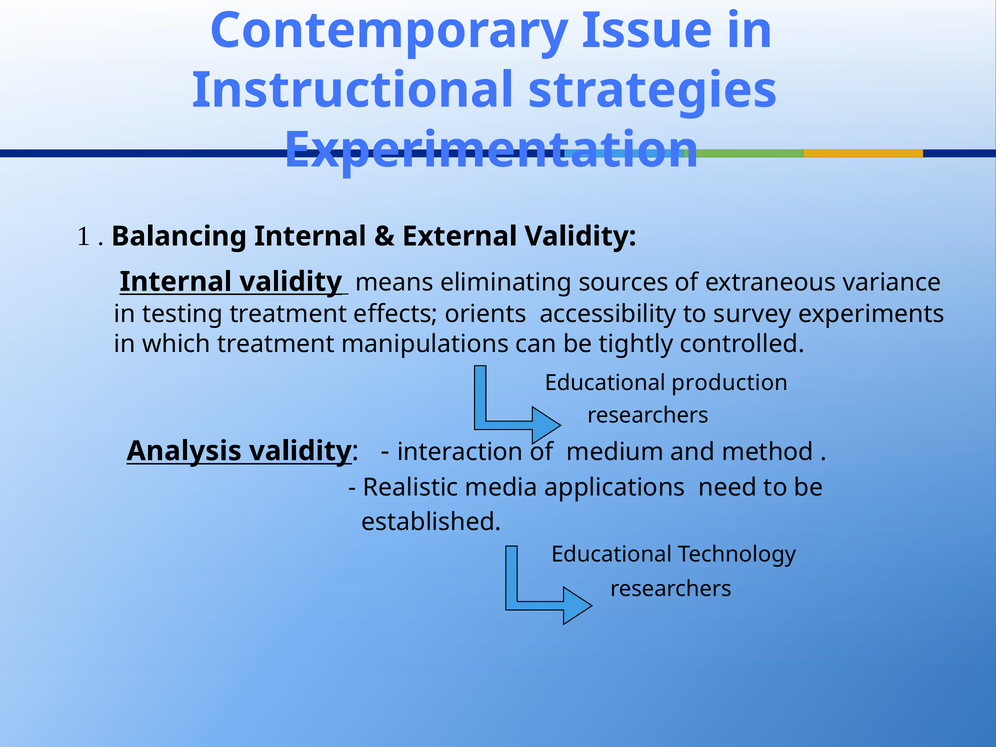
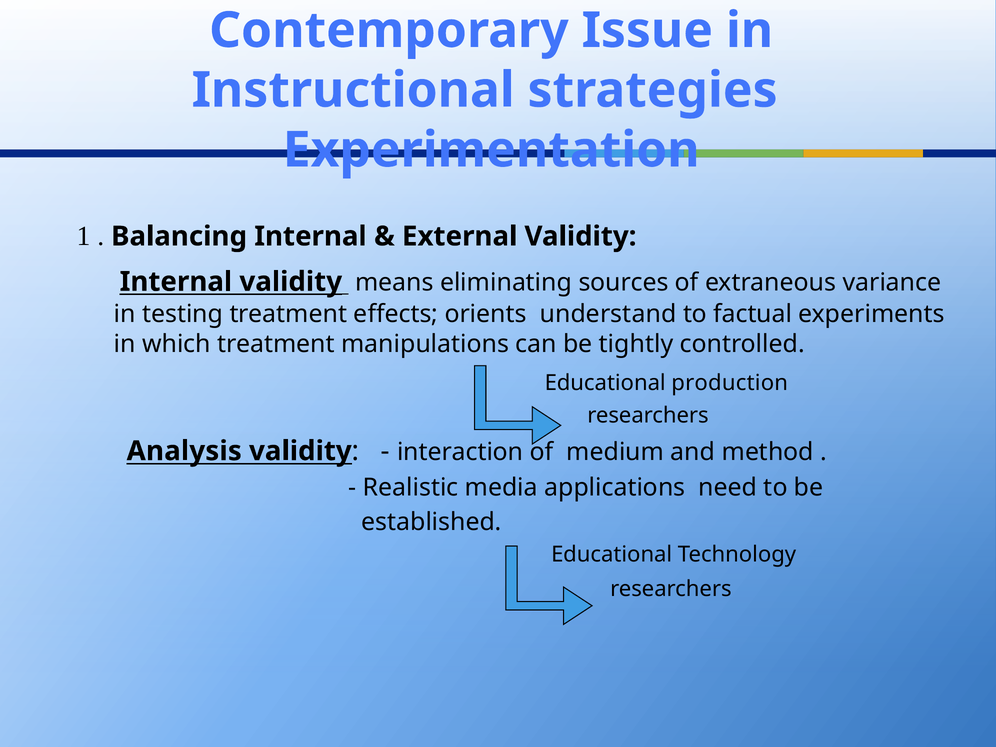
accessibility: accessibility -> understand
survey: survey -> factual
